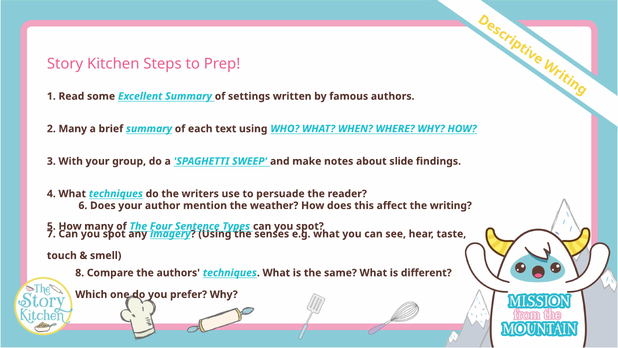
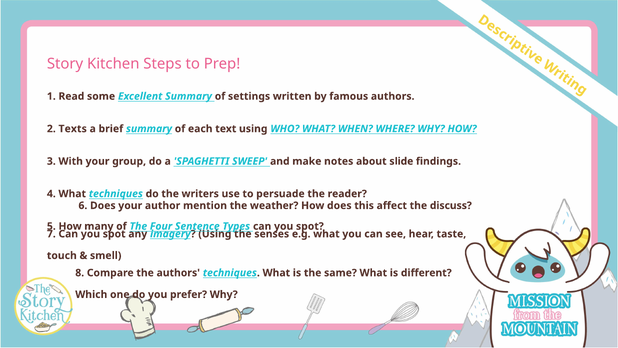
2 Many: Many -> Texts
writing: writing -> discuss
